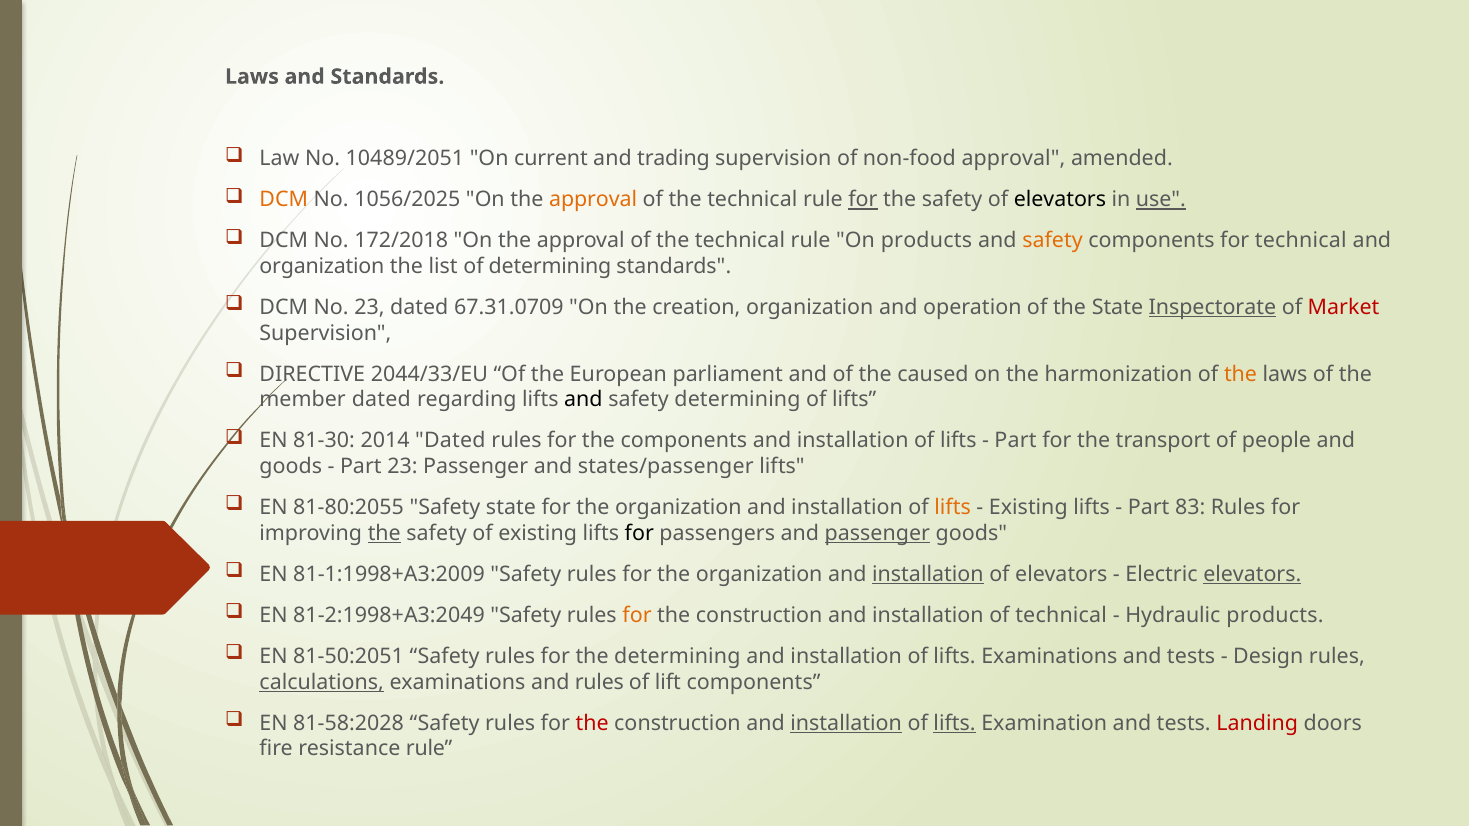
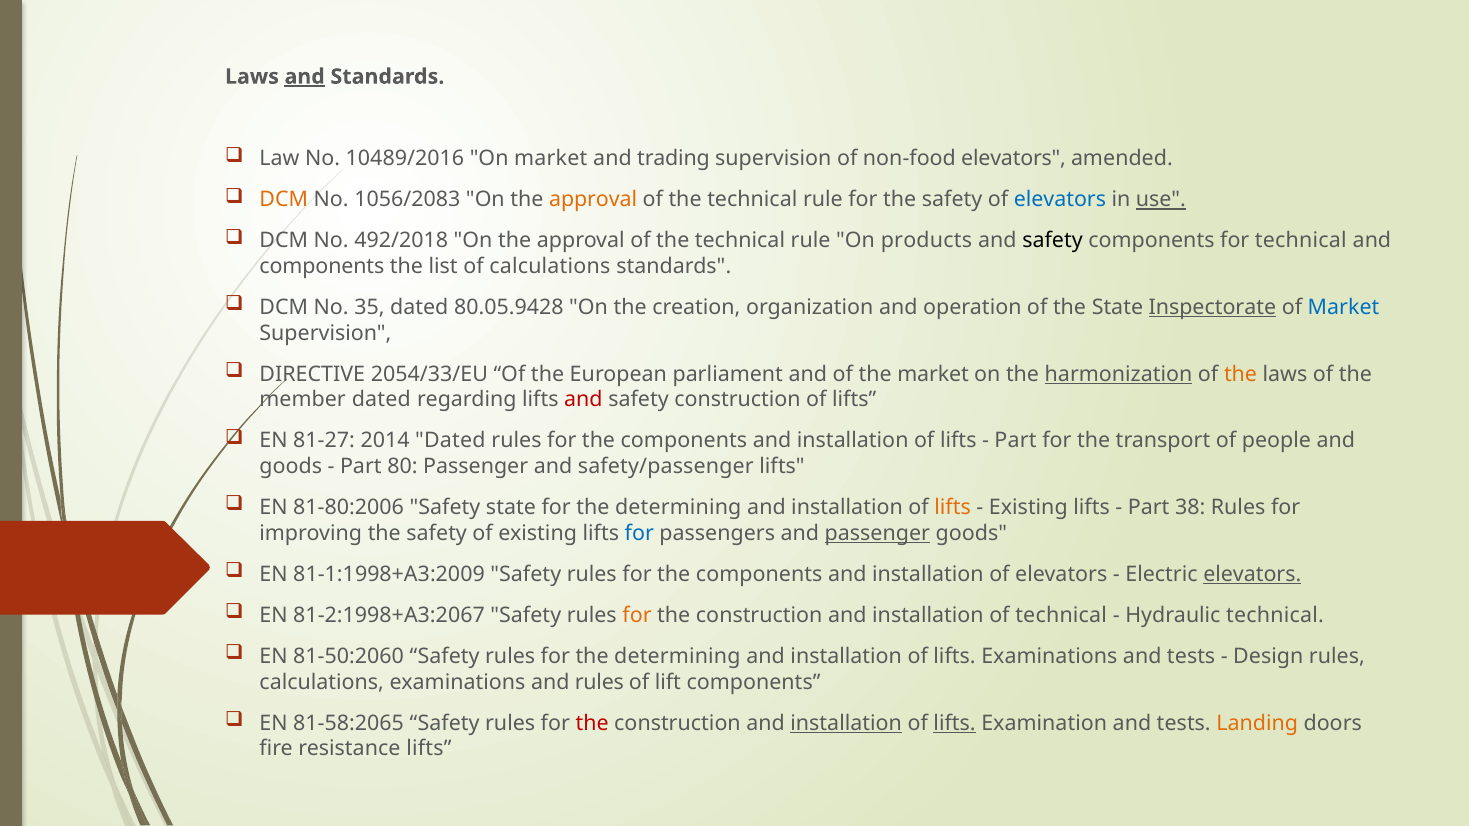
and at (305, 77) underline: none -> present
10489/2051: 10489/2051 -> 10489/2016
On current: current -> market
non-food approval: approval -> elevators
1056/2025: 1056/2025 -> 1056/2083
for at (863, 200) underline: present -> none
elevators at (1060, 200) colour: black -> blue
172/2018: 172/2018 -> 492/2018
safety at (1053, 241) colour: orange -> black
organization at (322, 267): organization -> components
of determining: determining -> calculations
No 23: 23 -> 35
67.31.0709: 67.31.0709 -> 80.05.9428
Market at (1344, 308) colour: red -> blue
2044/33/EU: 2044/33/EU -> 2054/33/EU
the caused: caused -> market
harmonization underline: none -> present
and at (583, 400) colour: black -> red
safety determining: determining -> construction
81-30: 81-30 -> 81-27
Part 23: 23 -> 80
states/passenger: states/passenger -> safety/passenger
81-80:2055: 81-80:2055 -> 81-80:2006
organization at (678, 508): organization -> determining
83: 83 -> 38
the at (384, 534) underline: present -> none
for at (639, 534) colour: black -> blue
organization at (759, 575): organization -> components
installation at (928, 575) underline: present -> none
81-2:1998+A3:2049: 81-2:1998+A3:2049 -> 81-2:1998+A3:2067
Hydraulic products: products -> technical
81-50:2051: 81-50:2051 -> 81-50:2060
calculations at (322, 682) underline: present -> none
81-58:2028: 81-58:2028 -> 81-58:2065
Landing colour: red -> orange
resistance rule: rule -> lifts
